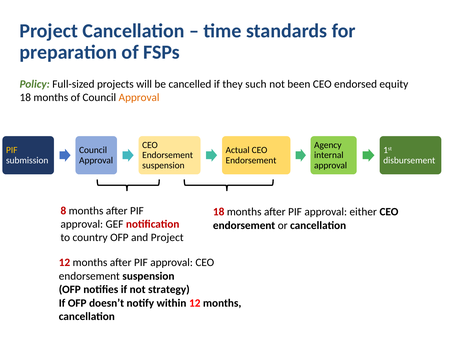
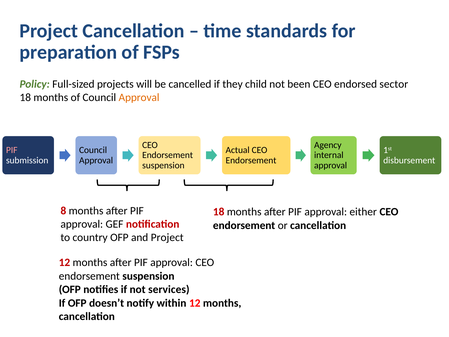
such: such -> child
equity: equity -> sector
PIF at (12, 150) colour: yellow -> pink
strategy: strategy -> services
